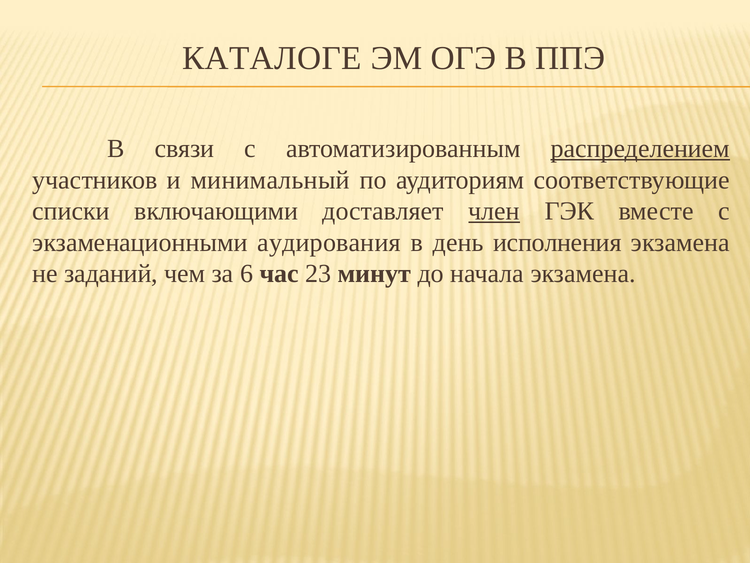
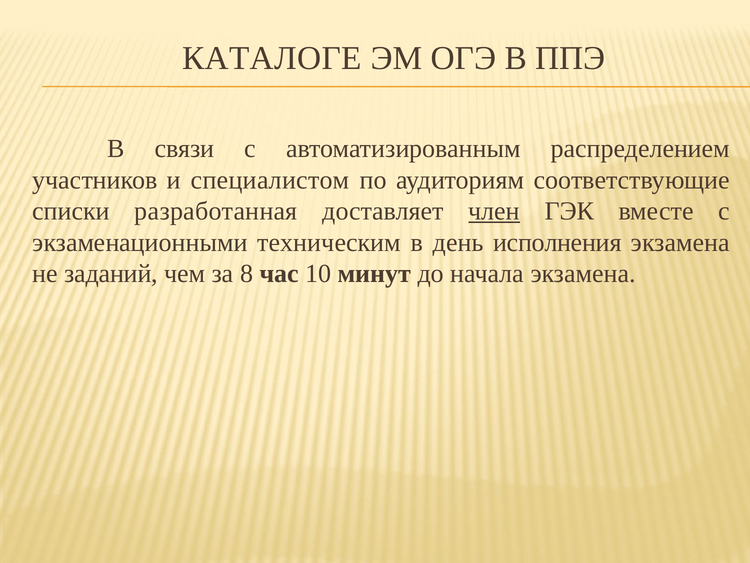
распределением underline: present -> none
минимальный: минимальный -> специалистом
включающими: включающими -> разработанная
аудирования: аудирования -> техническим
6: 6 -> 8
23: 23 -> 10
